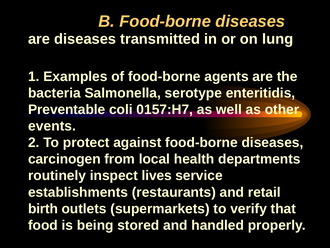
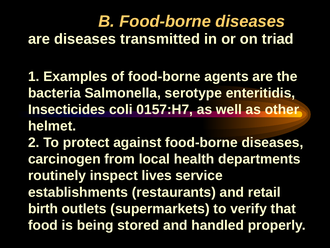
lung: lung -> triad
Preventable: Preventable -> Insecticides
events: events -> helmet
